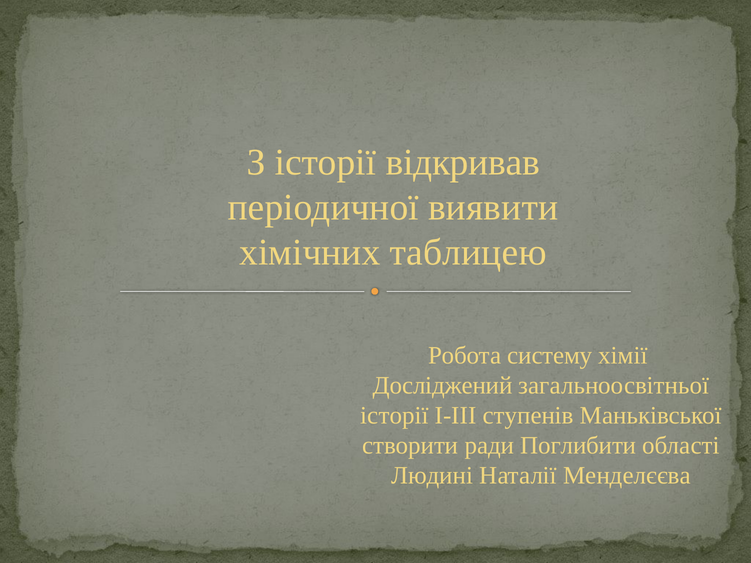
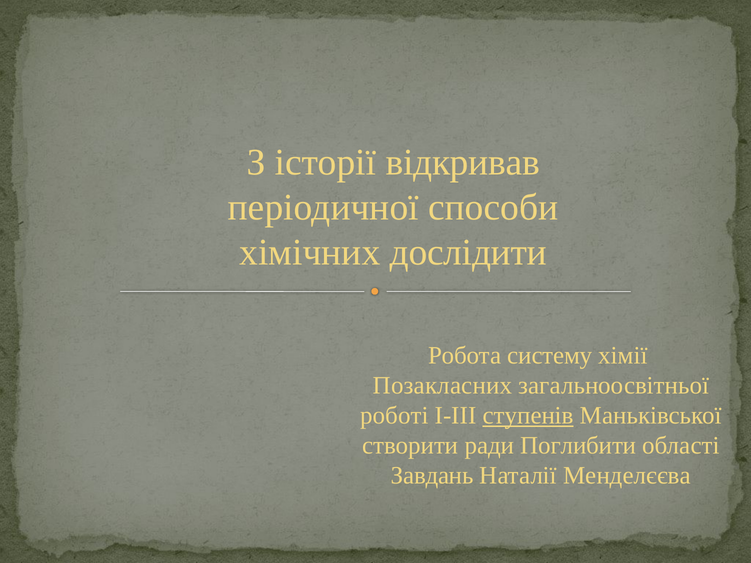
виявити: виявити -> способи
таблицею: таблицею -> дослідити
Досліджений: Досліджений -> Позакласних
історії at (394, 416): історії -> роботі
ступенів underline: none -> present
Людині: Людині -> Завдань
